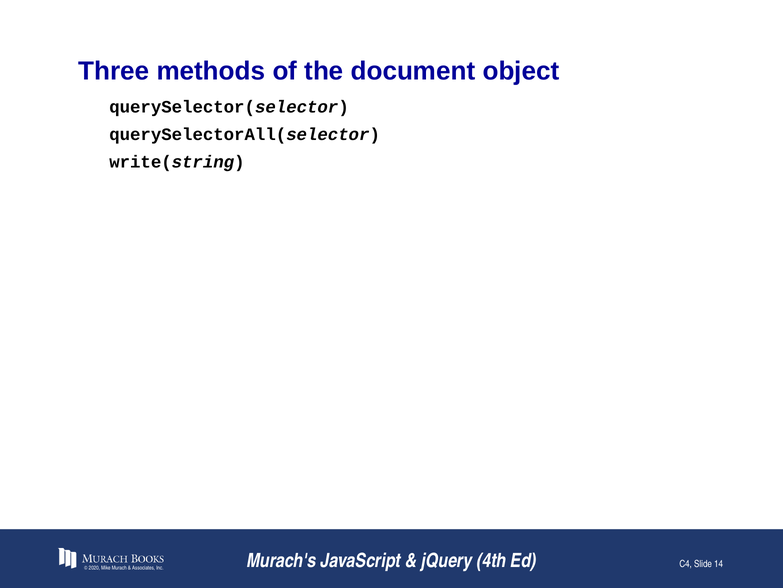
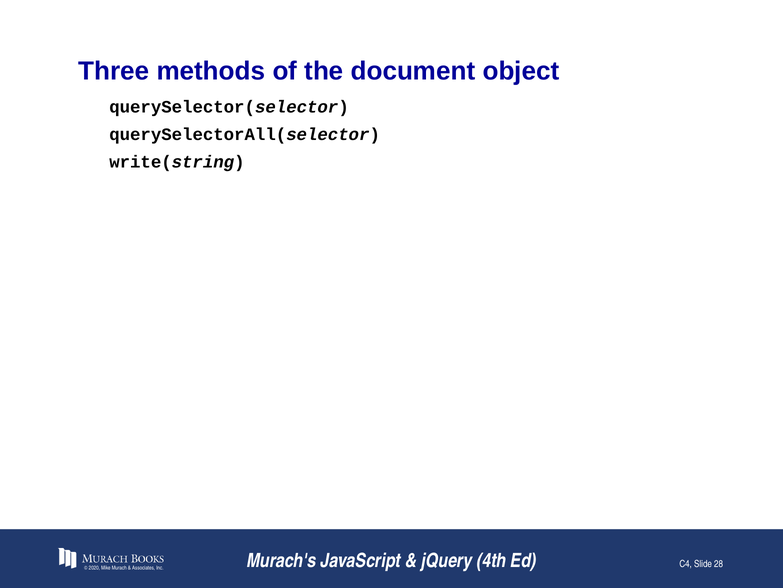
14: 14 -> 28
